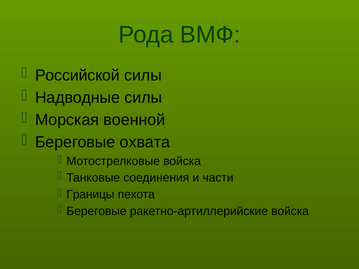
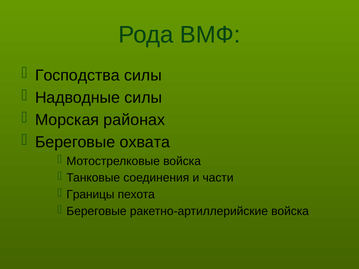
Российской: Российской -> Господства
военной: военной -> районах
